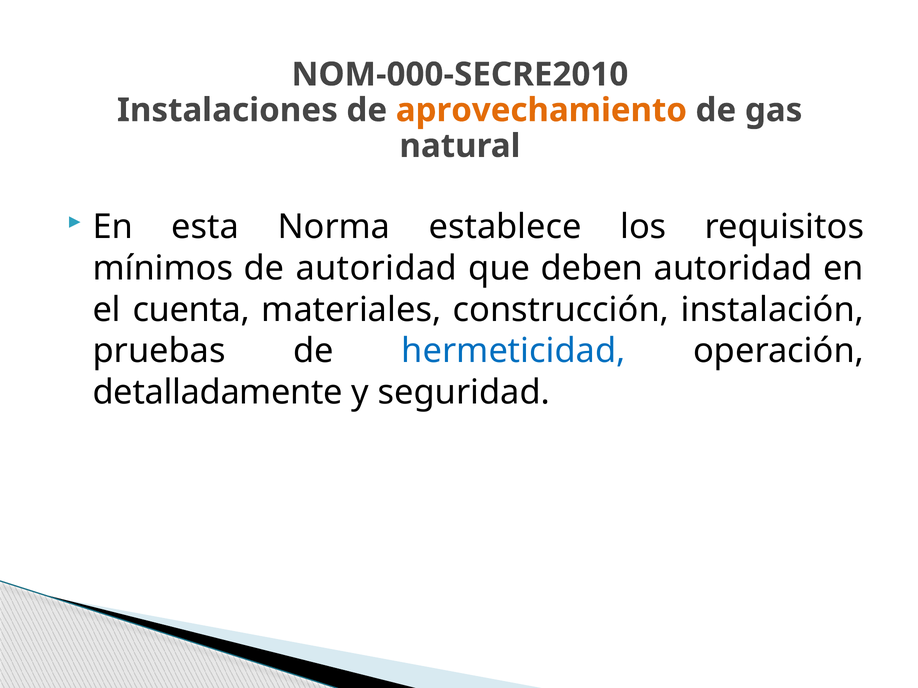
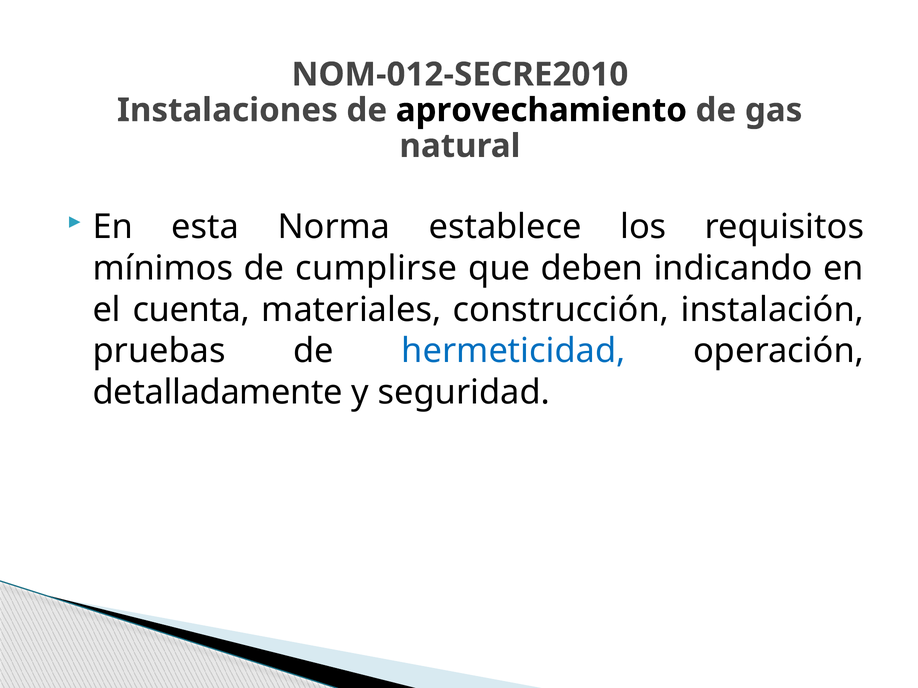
NOM-000-SECRE2010: NOM-000-SECRE2010 -> NOM-012-SECRE2010
aprovechamiento colour: orange -> black
de autoridad: autoridad -> cumplirse
deben autoridad: autoridad -> indicando
